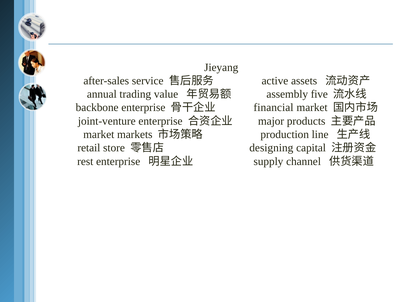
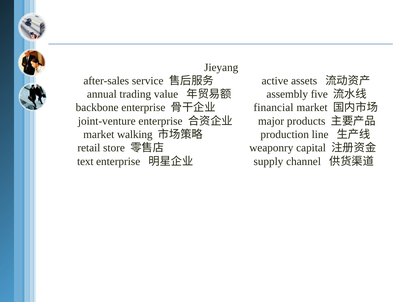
markets: markets -> walking
designing: designing -> weaponry
rest: rest -> text
